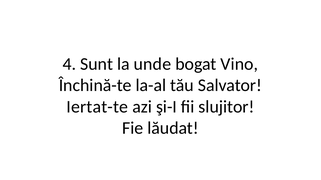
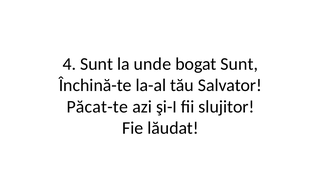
bogat Vino: Vino -> Sunt
Iertat-te: Iertat-te -> Păcat-te
